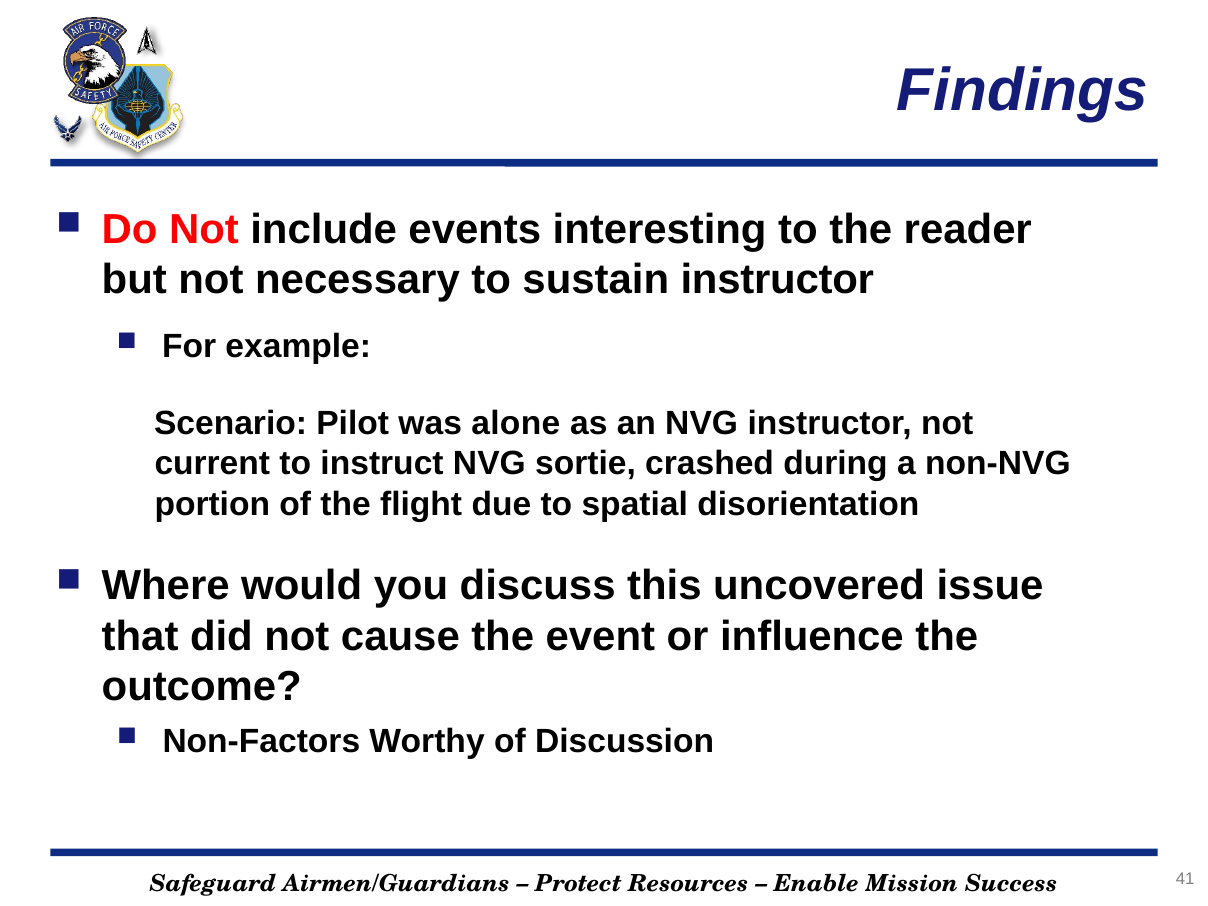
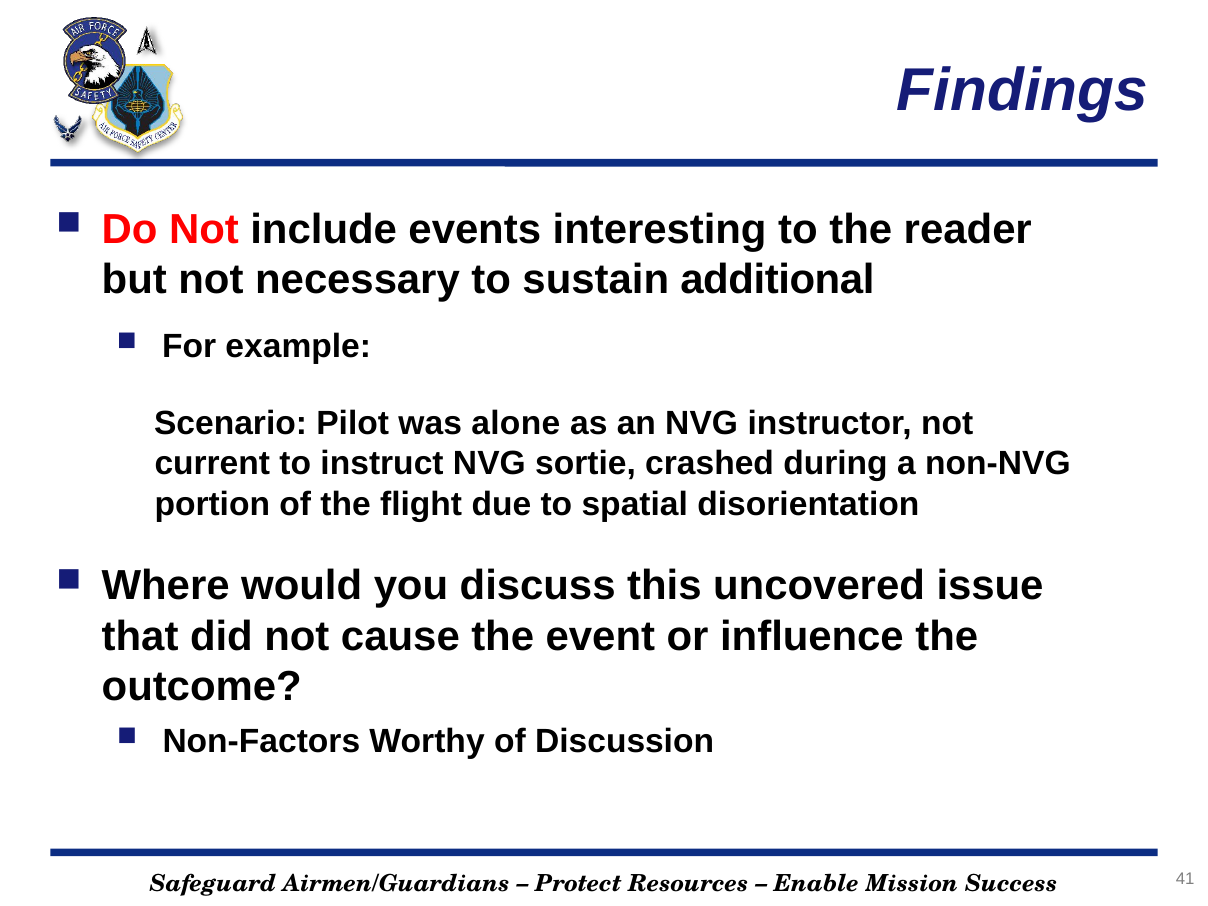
sustain instructor: instructor -> additional
